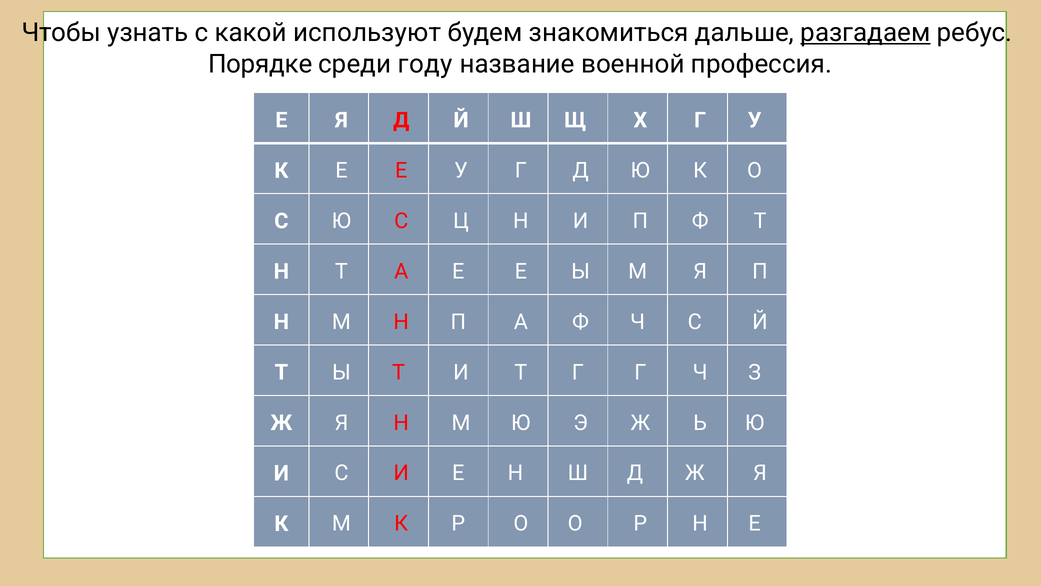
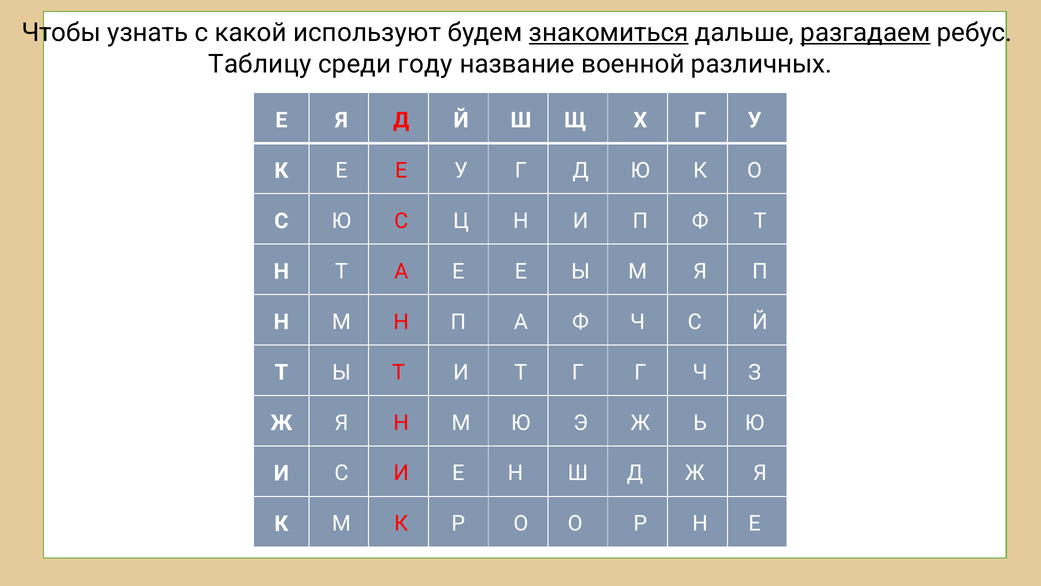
знакомиться underline: none -> present
Порядке: Порядке -> Таблицу
профессия: профессия -> различных
